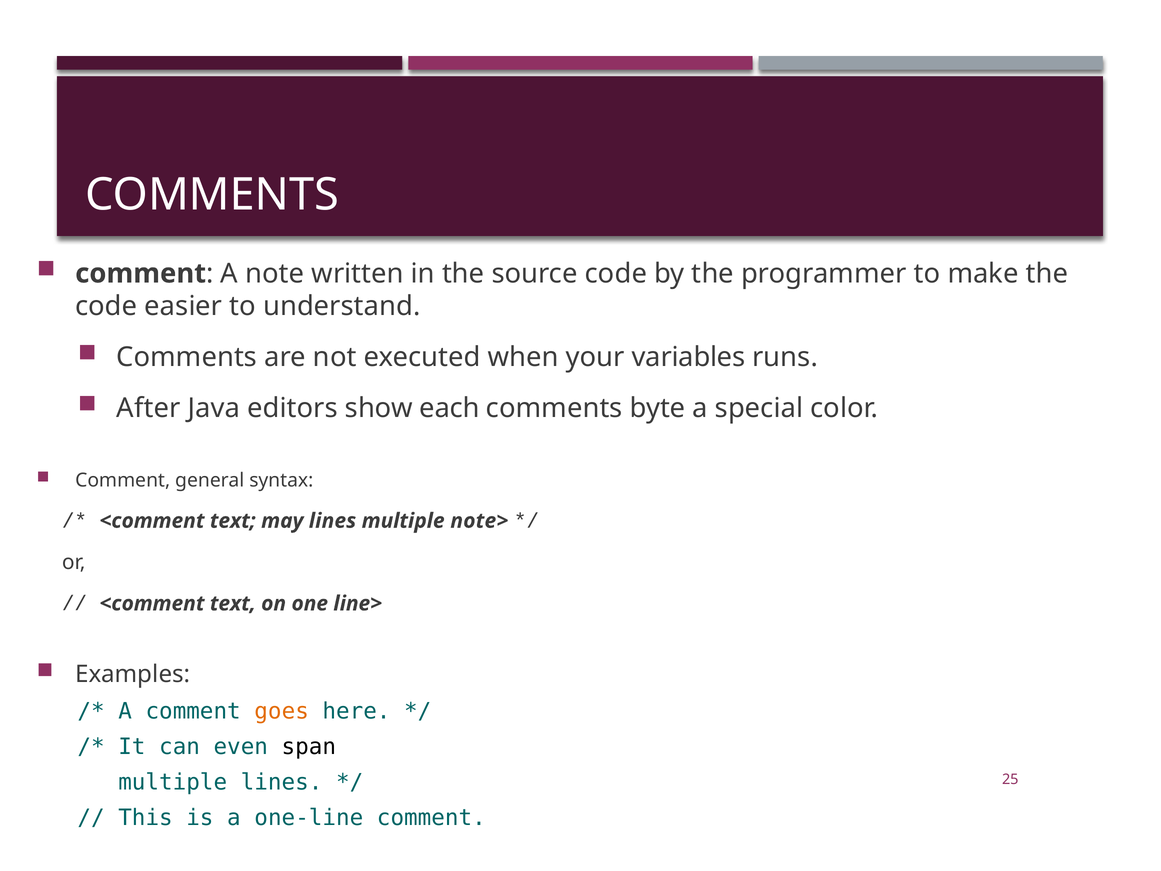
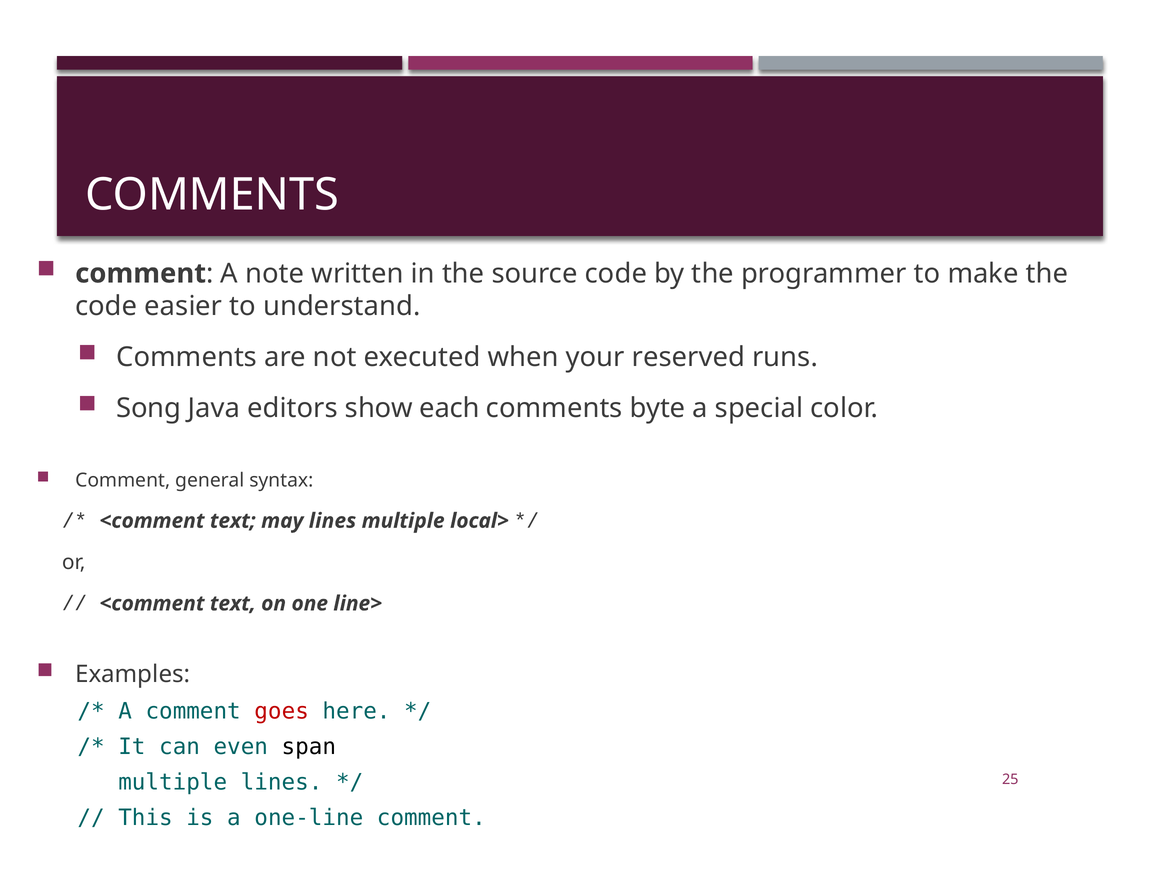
variables: variables -> reserved
After: After -> Song
note>: note> -> local>
goes colour: orange -> red
